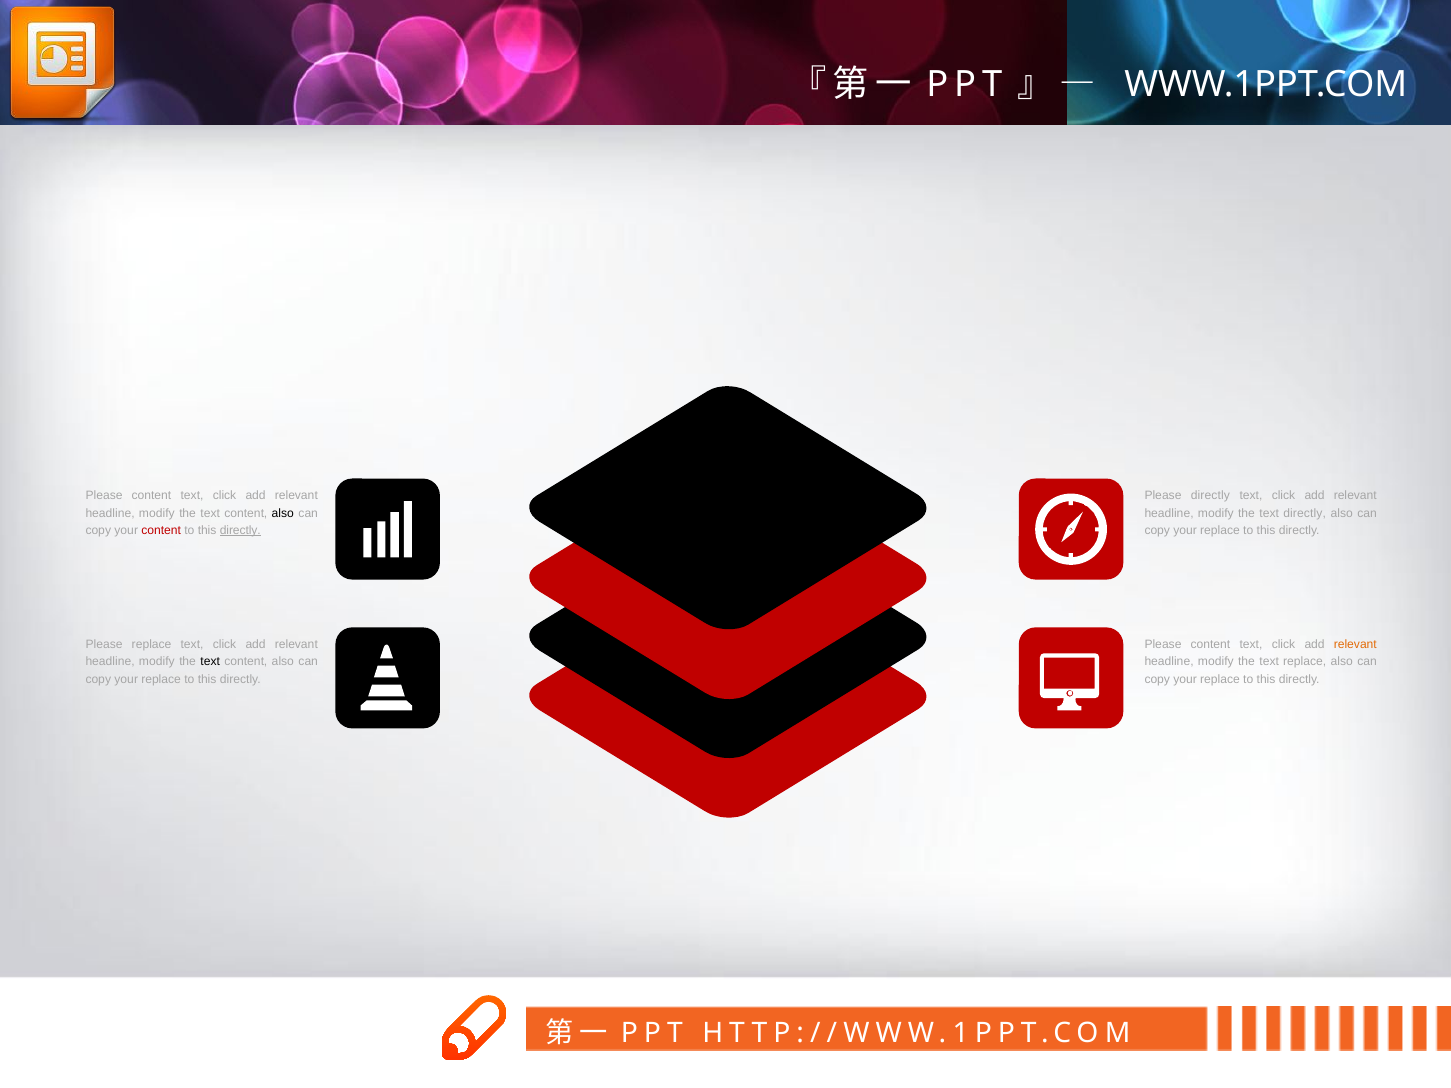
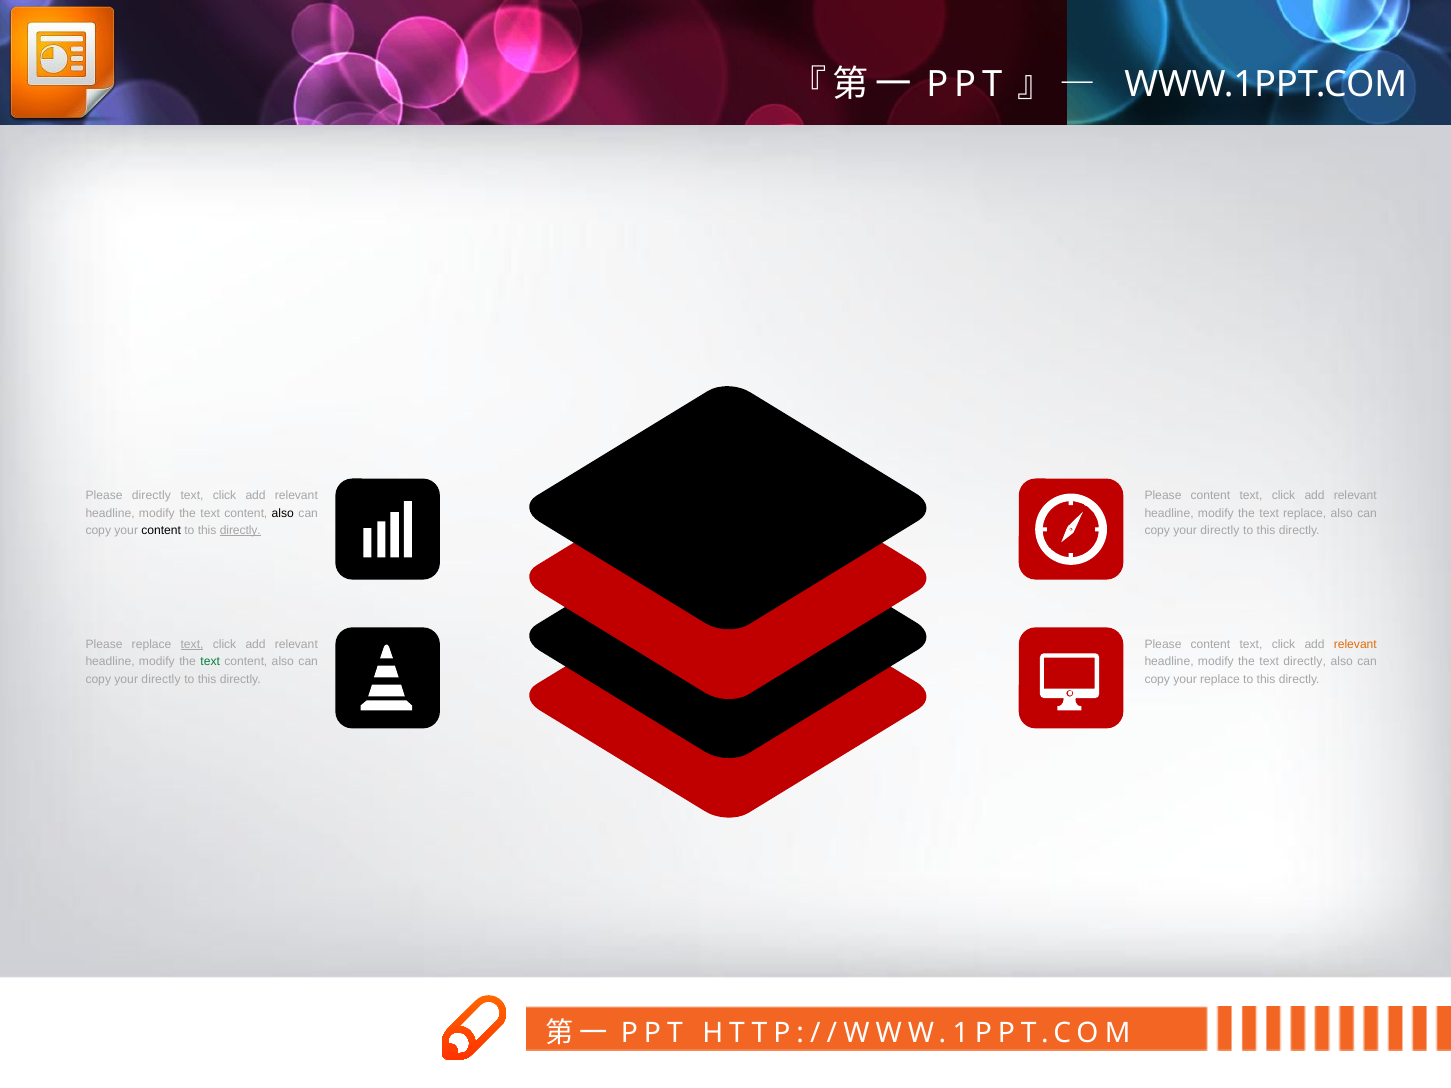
content at (151, 496): content -> directly
directly at (1210, 496): directly -> content
text directly: directly -> replace
content at (161, 531) colour: red -> black
replace at (1220, 531): replace -> directly
text at (192, 645) underline: none -> present
text at (210, 662) colour: black -> green
text replace: replace -> directly
replace at (161, 680): replace -> directly
